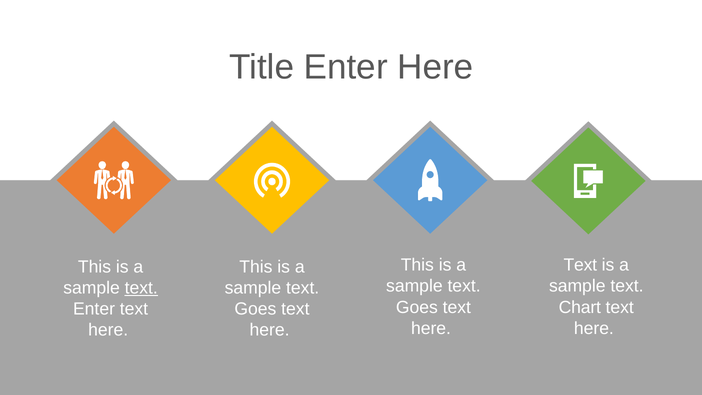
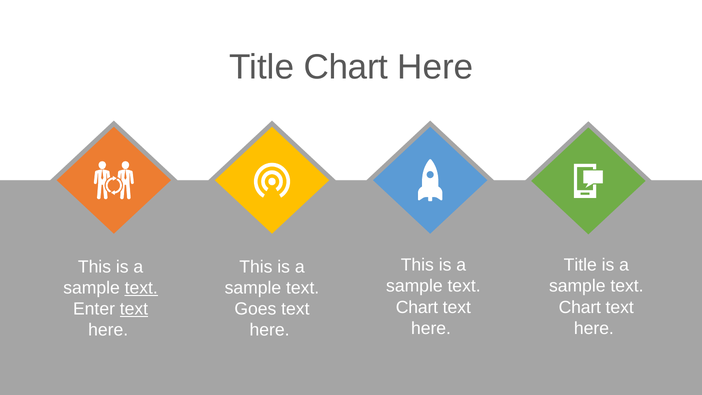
Title Enter: Enter -> Chart
Text at (580, 265): Text -> Title
Goes at (417, 307): Goes -> Chart
text at (134, 309) underline: none -> present
